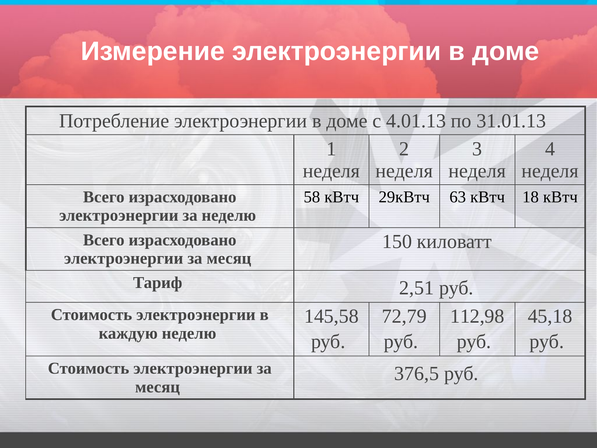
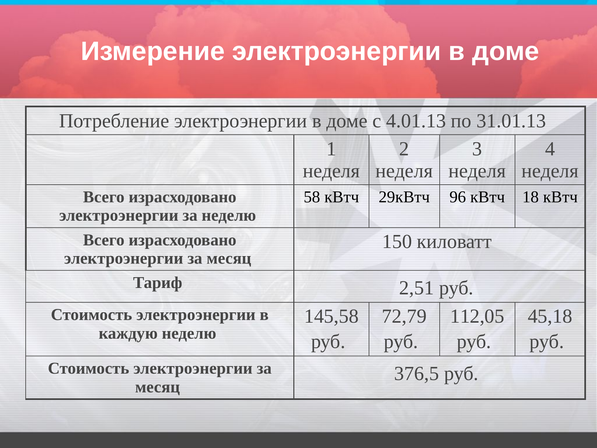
63: 63 -> 96
112,98: 112,98 -> 112,05
